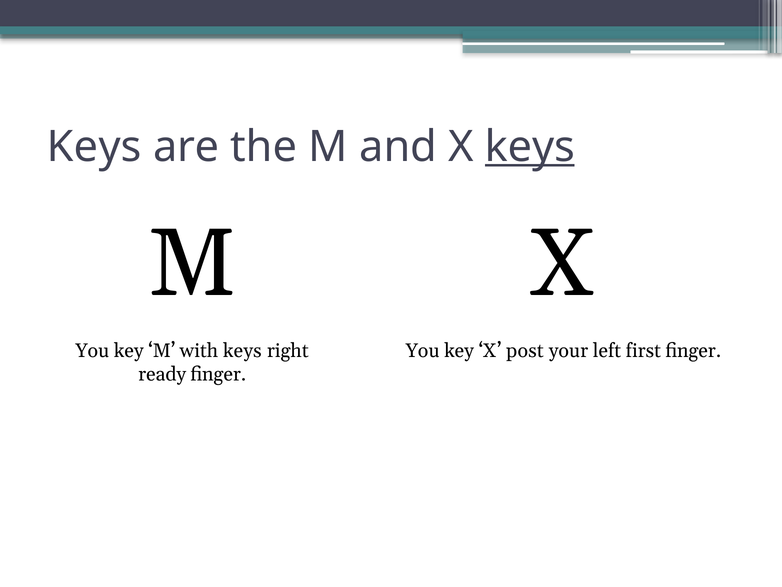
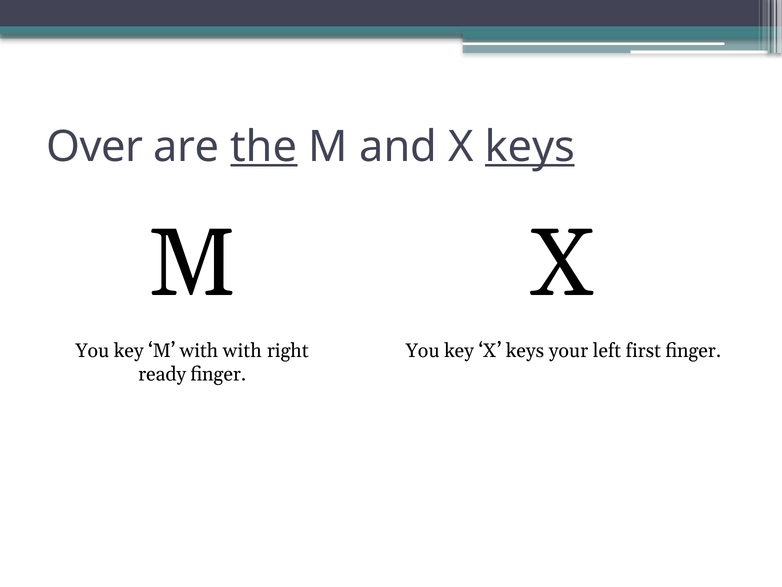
Keys at (94, 147): Keys -> Over
the underline: none -> present
with keys: keys -> with
key X post: post -> keys
